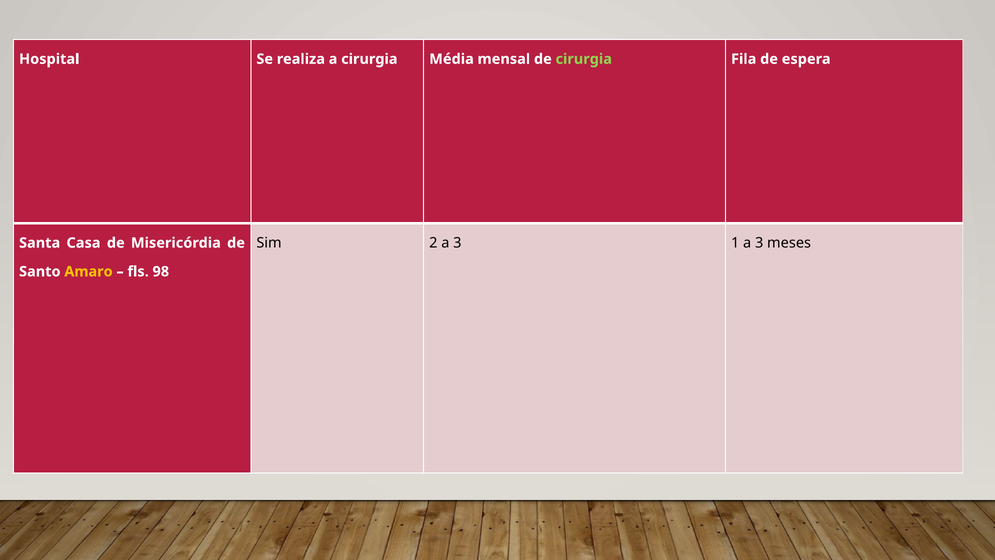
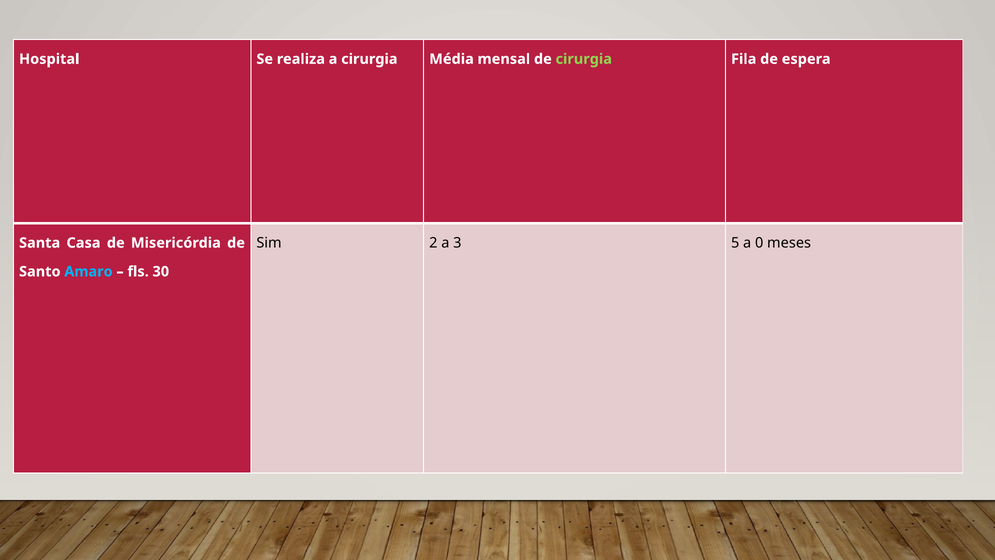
1: 1 -> 5
3 at (759, 243): 3 -> 0
Amaro colour: yellow -> light blue
98: 98 -> 30
